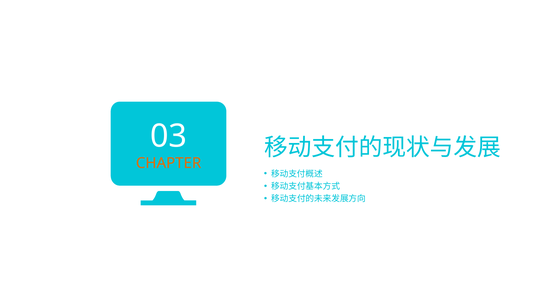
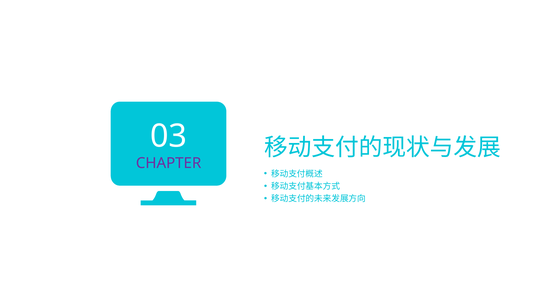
CHAPTER colour: orange -> purple
